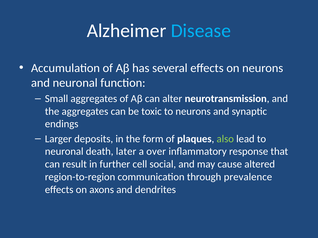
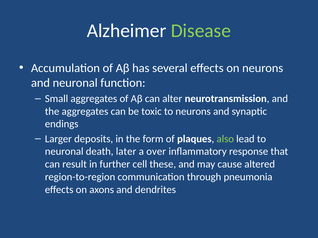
Disease colour: light blue -> light green
social: social -> these
prevalence: prevalence -> pneumonia
